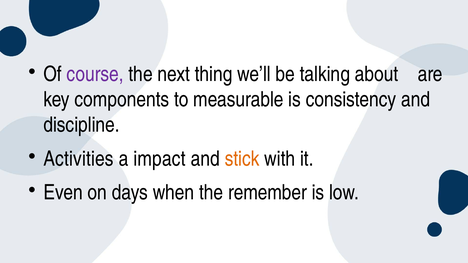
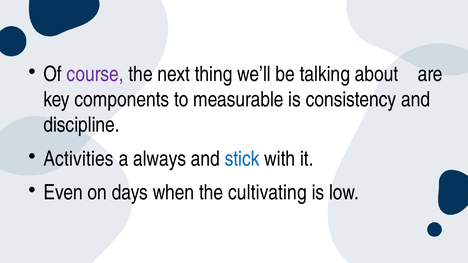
impact: impact -> always
stick colour: orange -> blue
remember: remember -> cultivating
